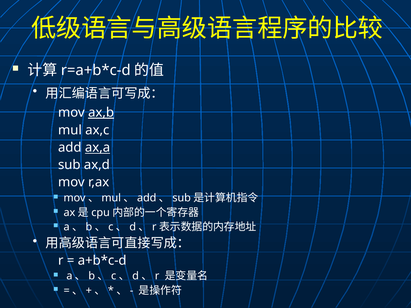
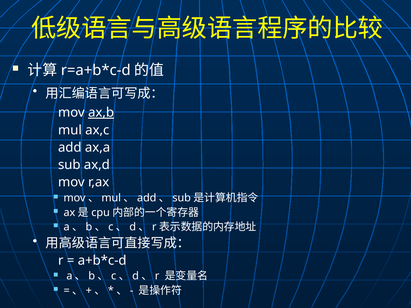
ax,a underline: present -> none
